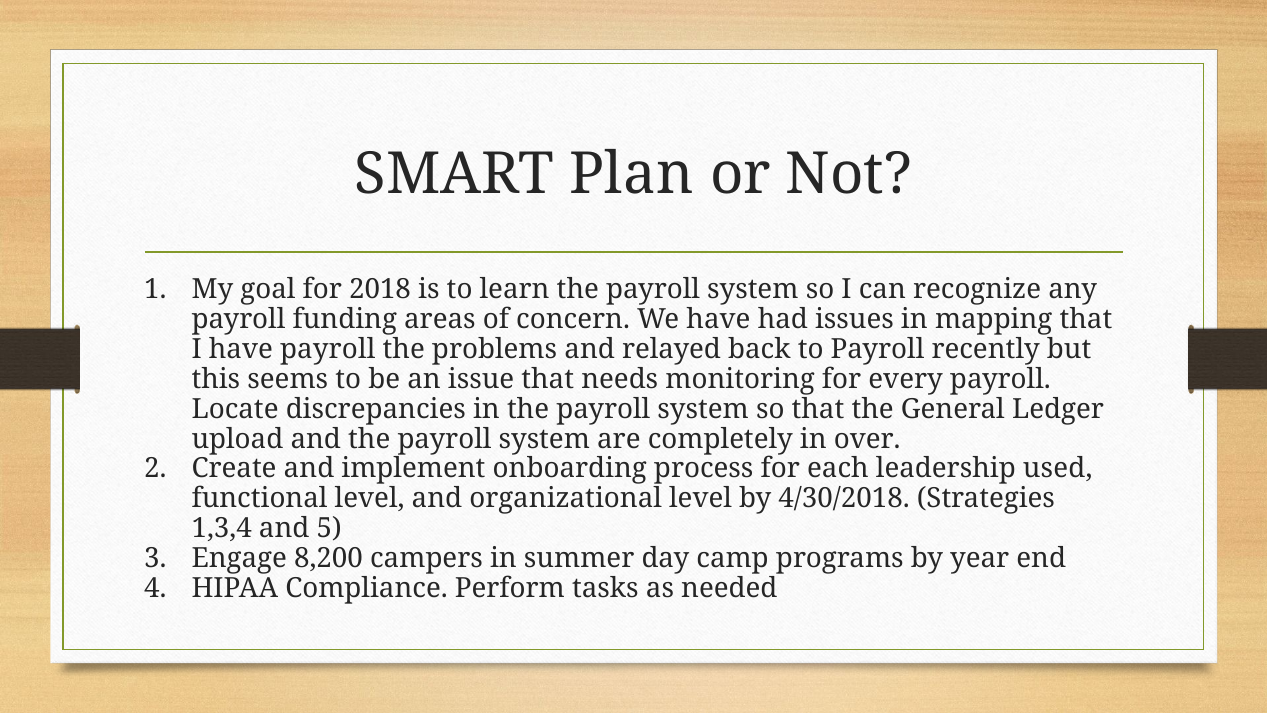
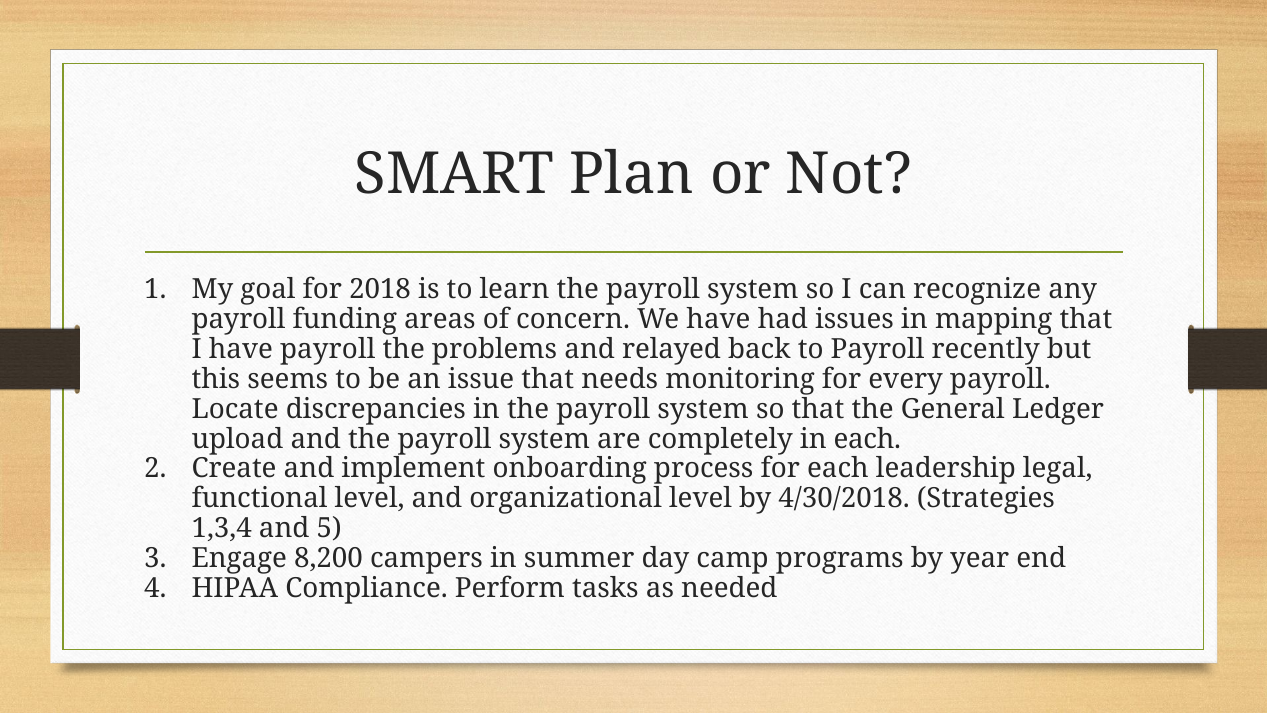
in over: over -> each
used: used -> legal
